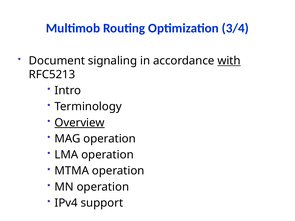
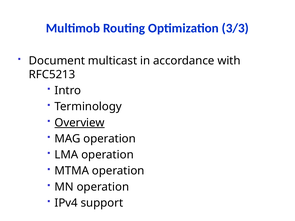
3/4: 3/4 -> 3/3
signaling: signaling -> multicast
with underline: present -> none
